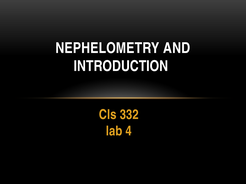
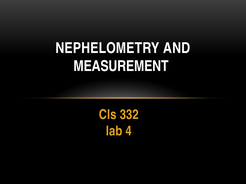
INTRODUCTION: INTRODUCTION -> MEASUREMENT
